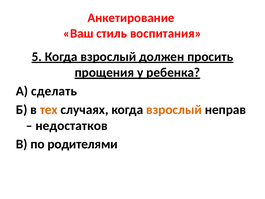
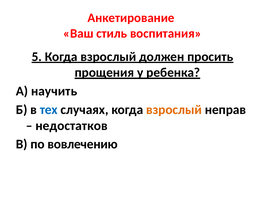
сделать: сделать -> научить
тех colour: orange -> blue
родителями: родителями -> вовлечению
